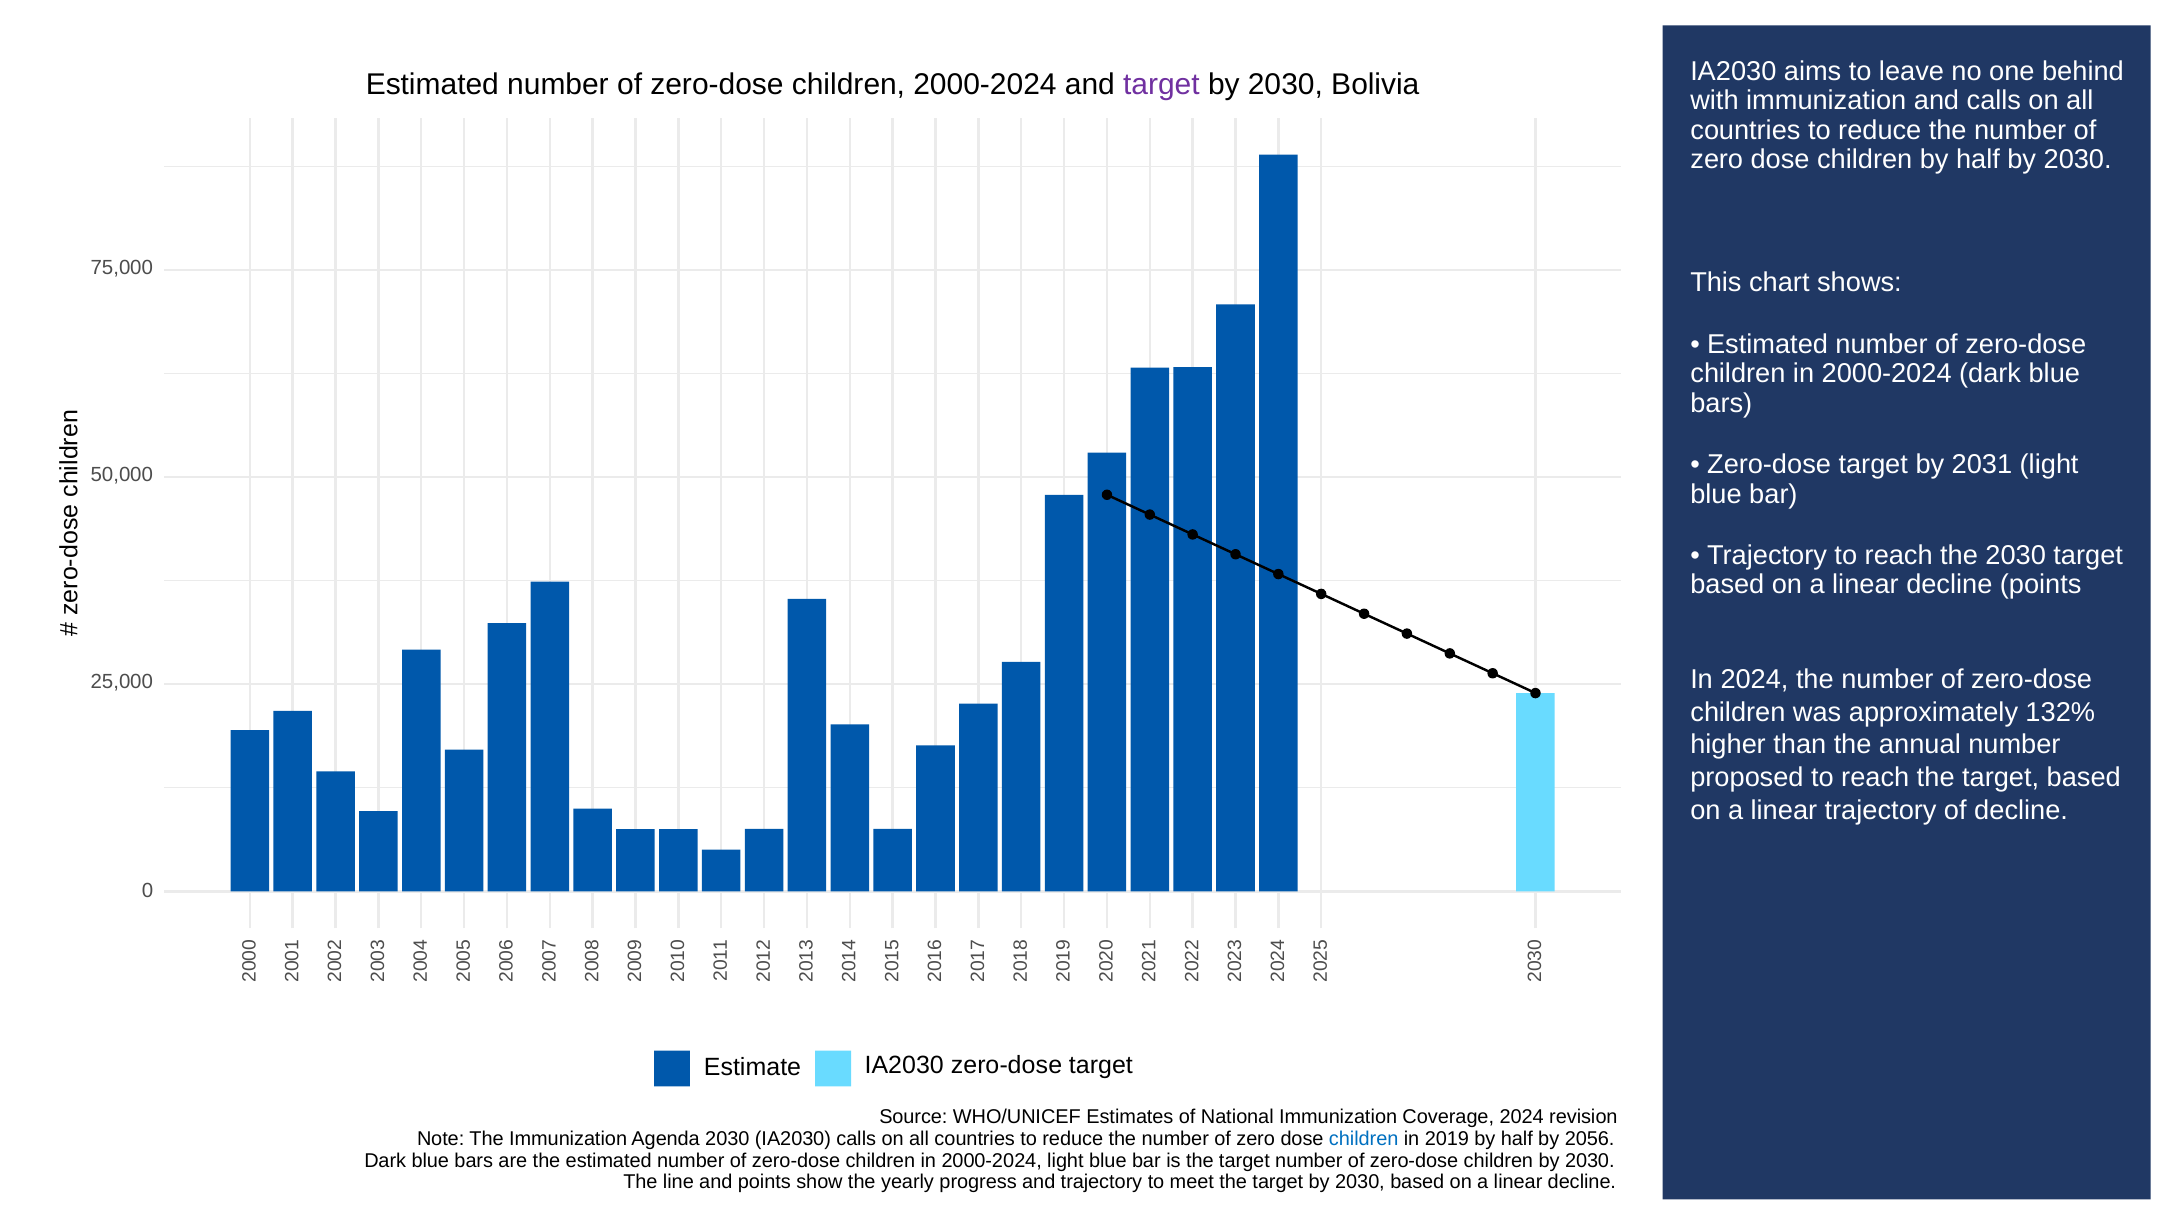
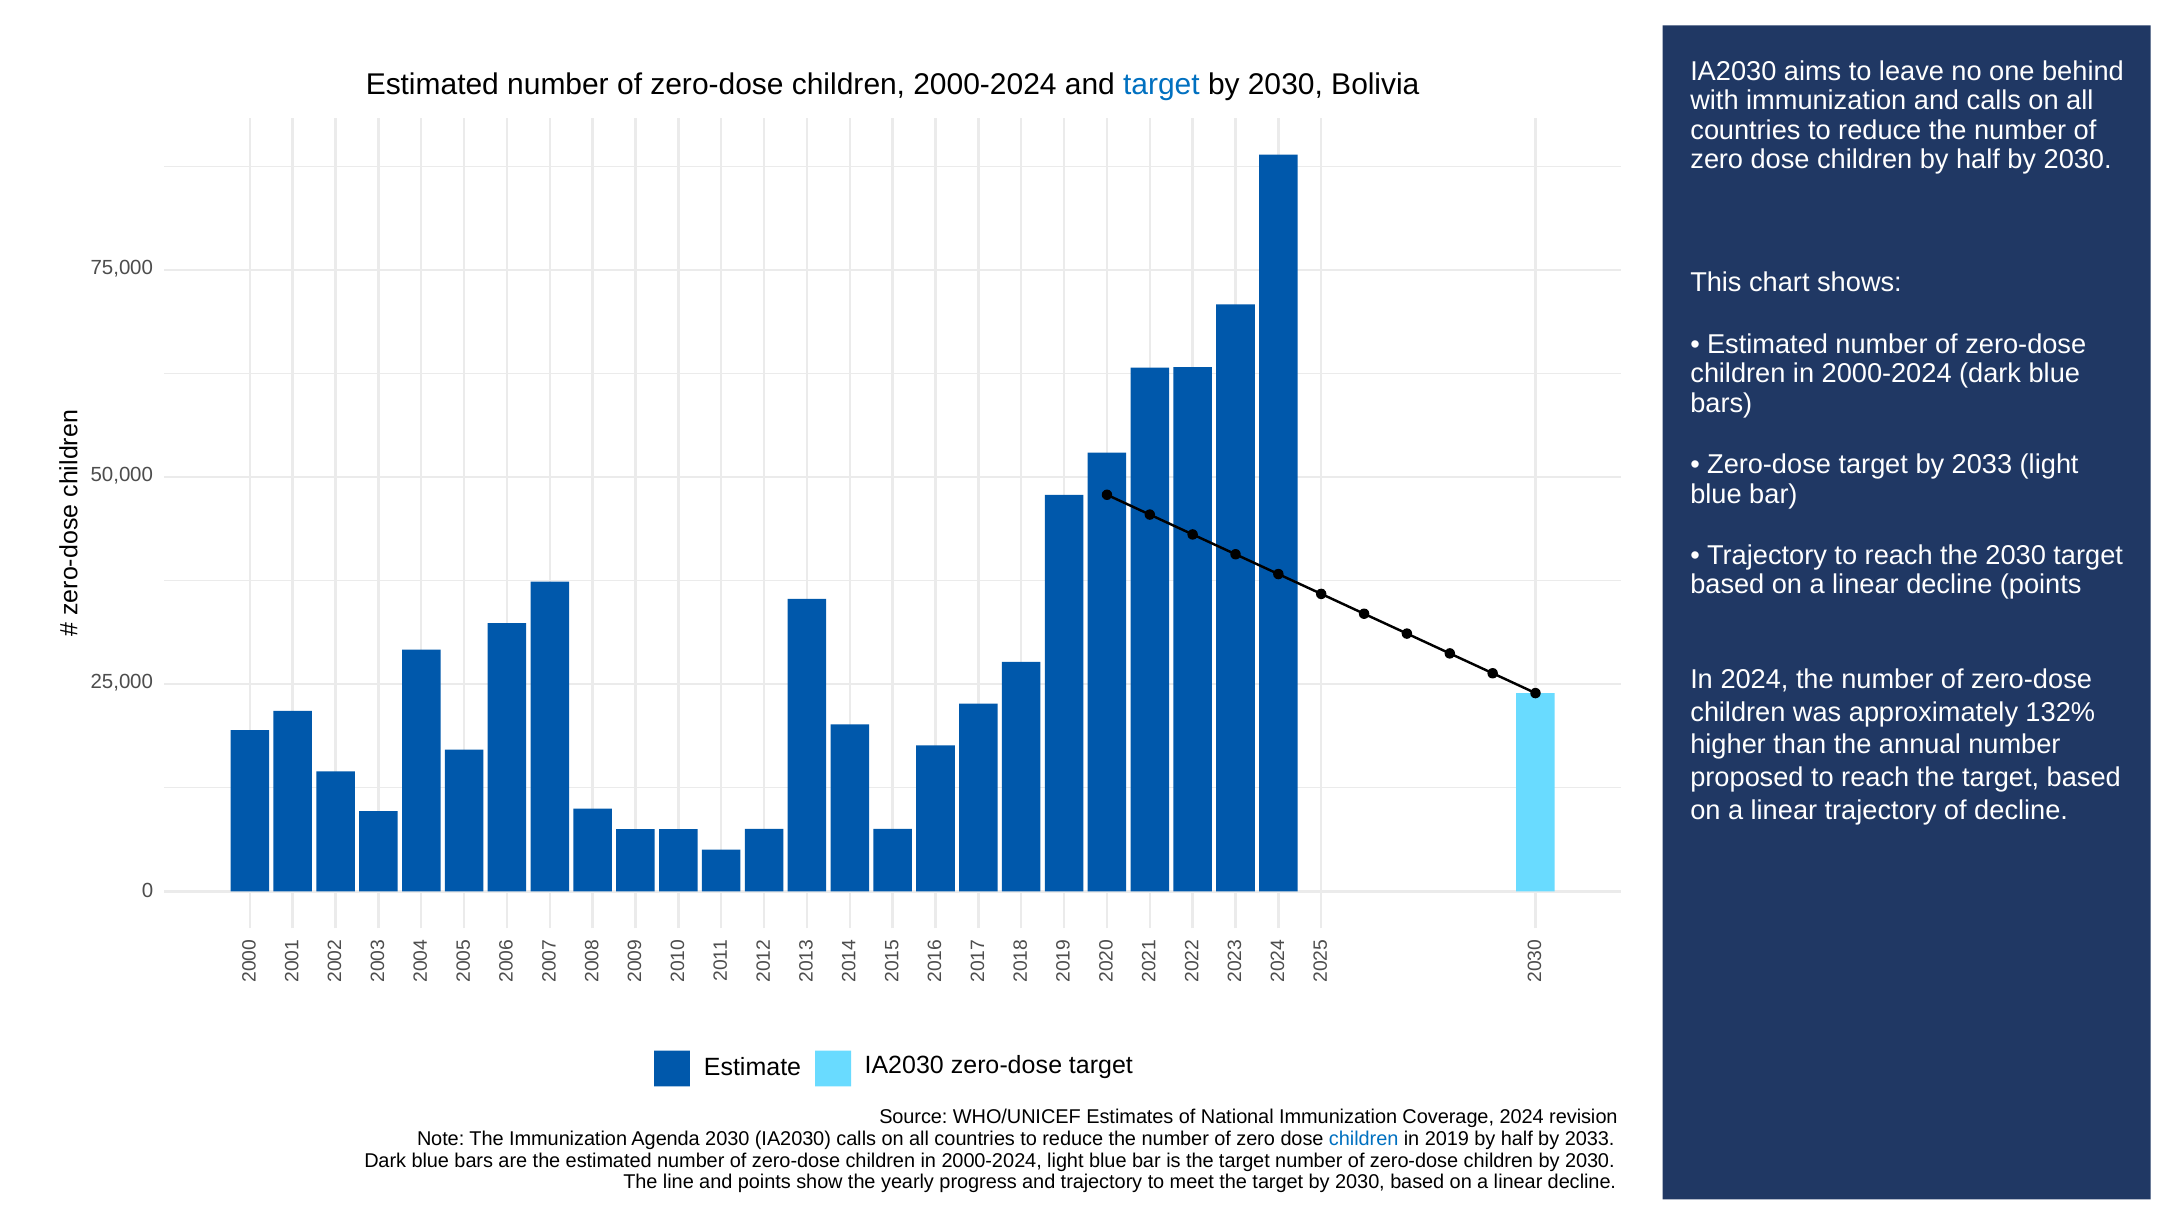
target at (1161, 84) colour: purple -> blue
target by 2031: 2031 -> 2033
half by 2056: 2056 -> 2033
